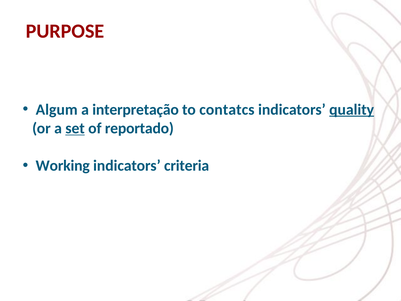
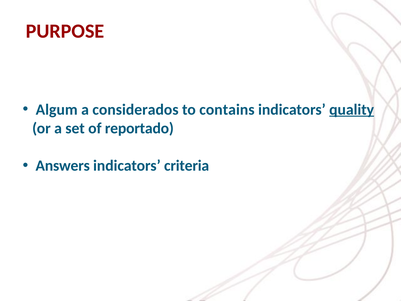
interpretação: interpretação -> considerados
contatcs: contatcs -> contains
set underline: present -> none
Working: Working -> Answers
